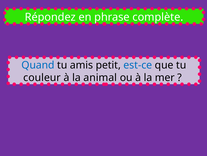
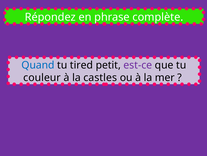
amis: amis -> tired
est-ce colour: blue -> purple
animal: animal -> castles
